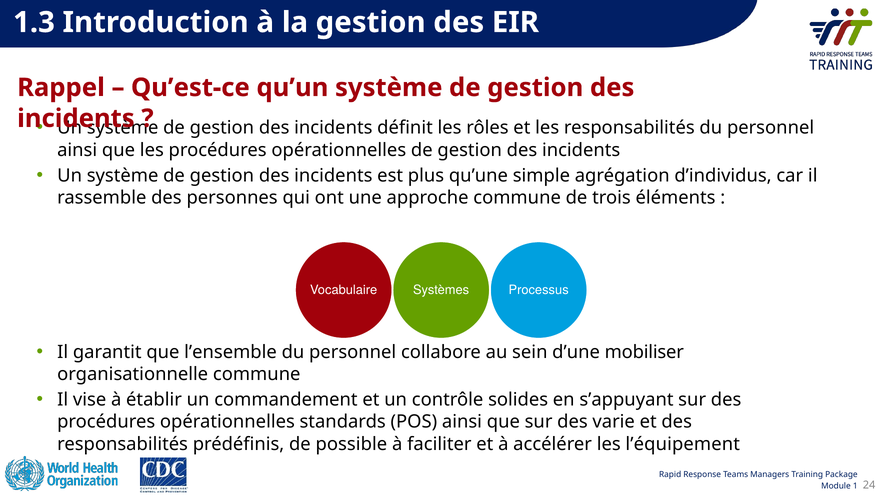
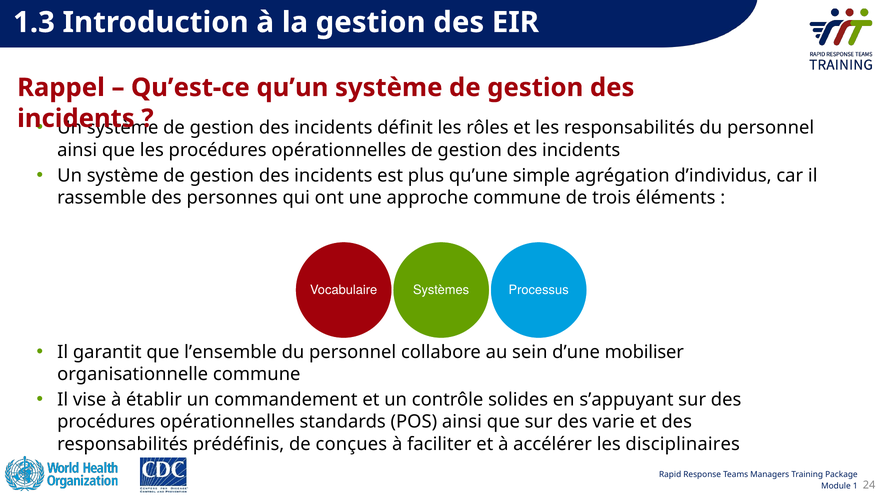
possible: possible -> conçues
lʼéquipement: lʼéquipement -> disciplinaires
